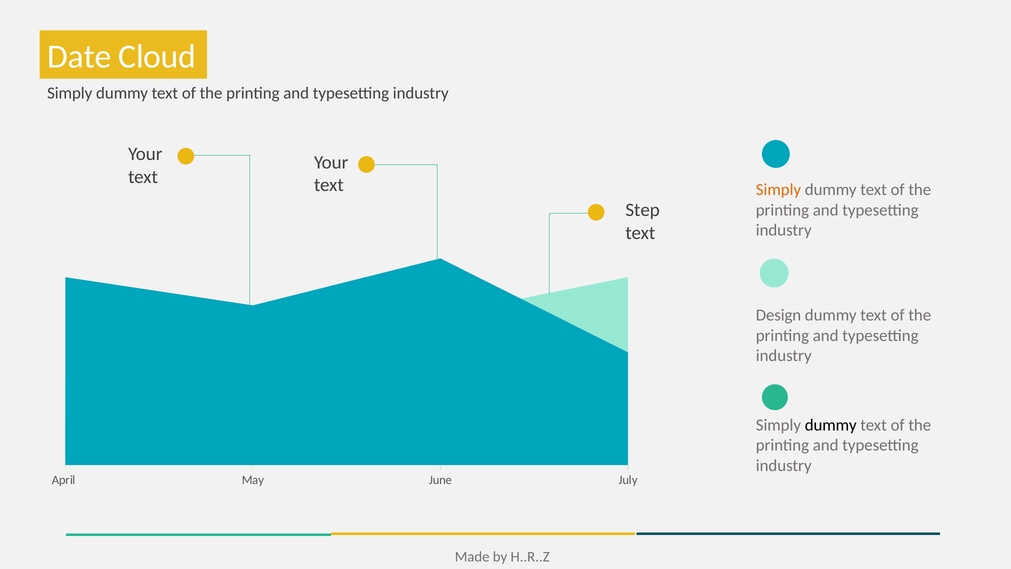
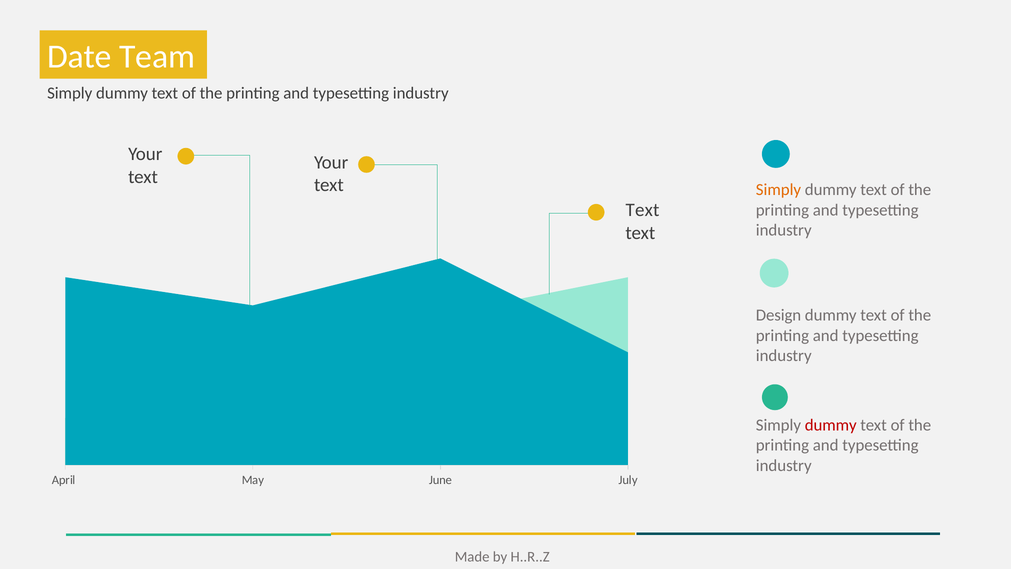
Cloud: Cloud -> Team
Step at (643, 210): Step -> Text
dummy at (831, 425) colour: black -> red
